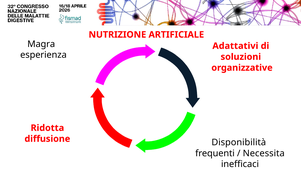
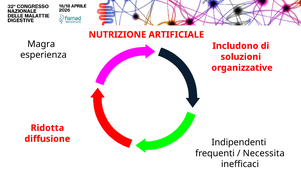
Adattativi: Adattativi -> Includono
Disponibilità: Disponibilità -> Indipendenti
